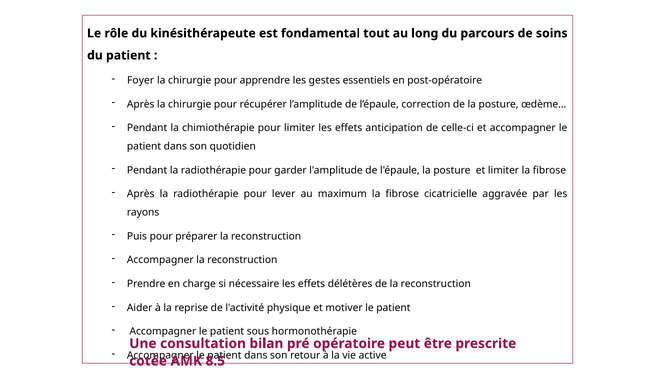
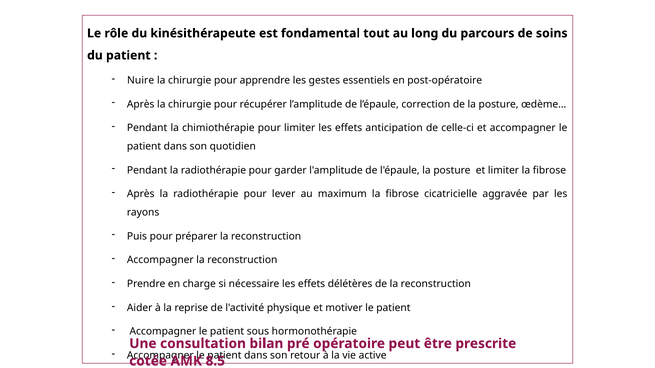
Foyer: Foyer -> Nuire
